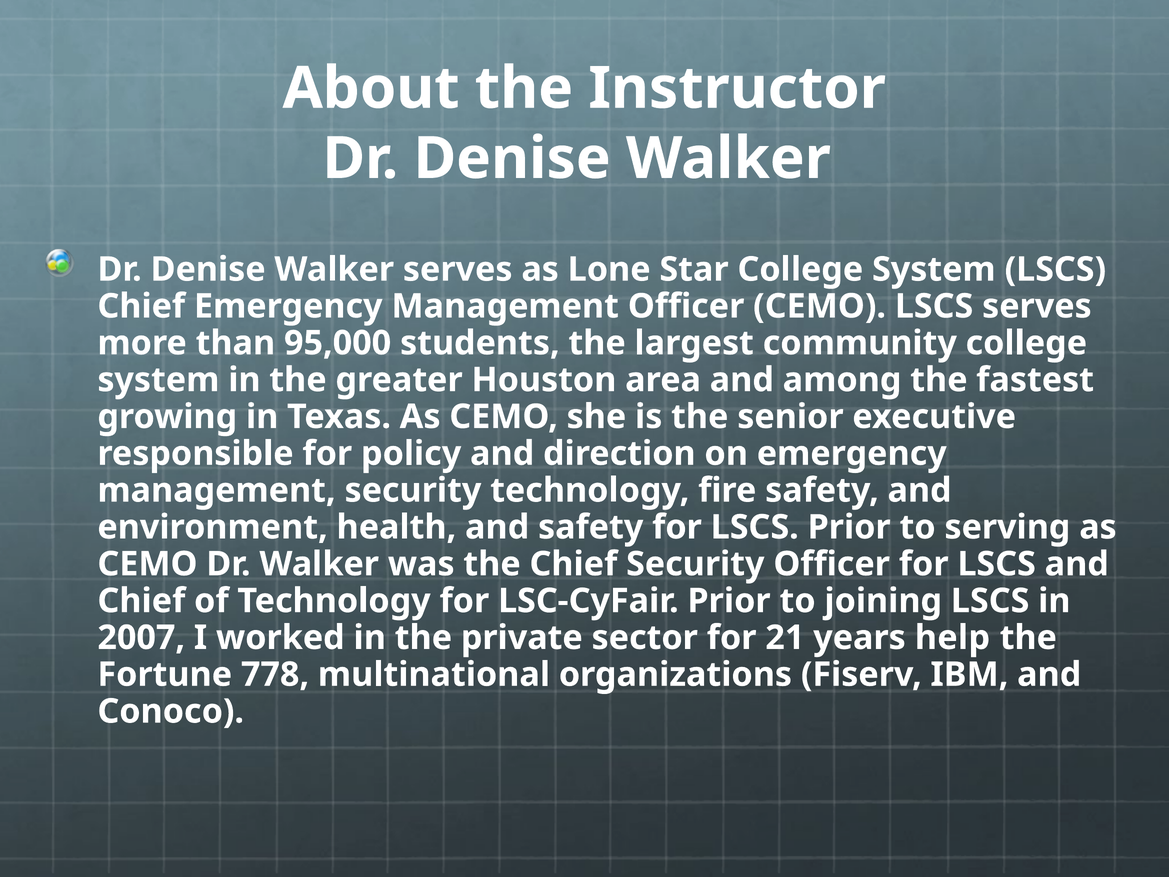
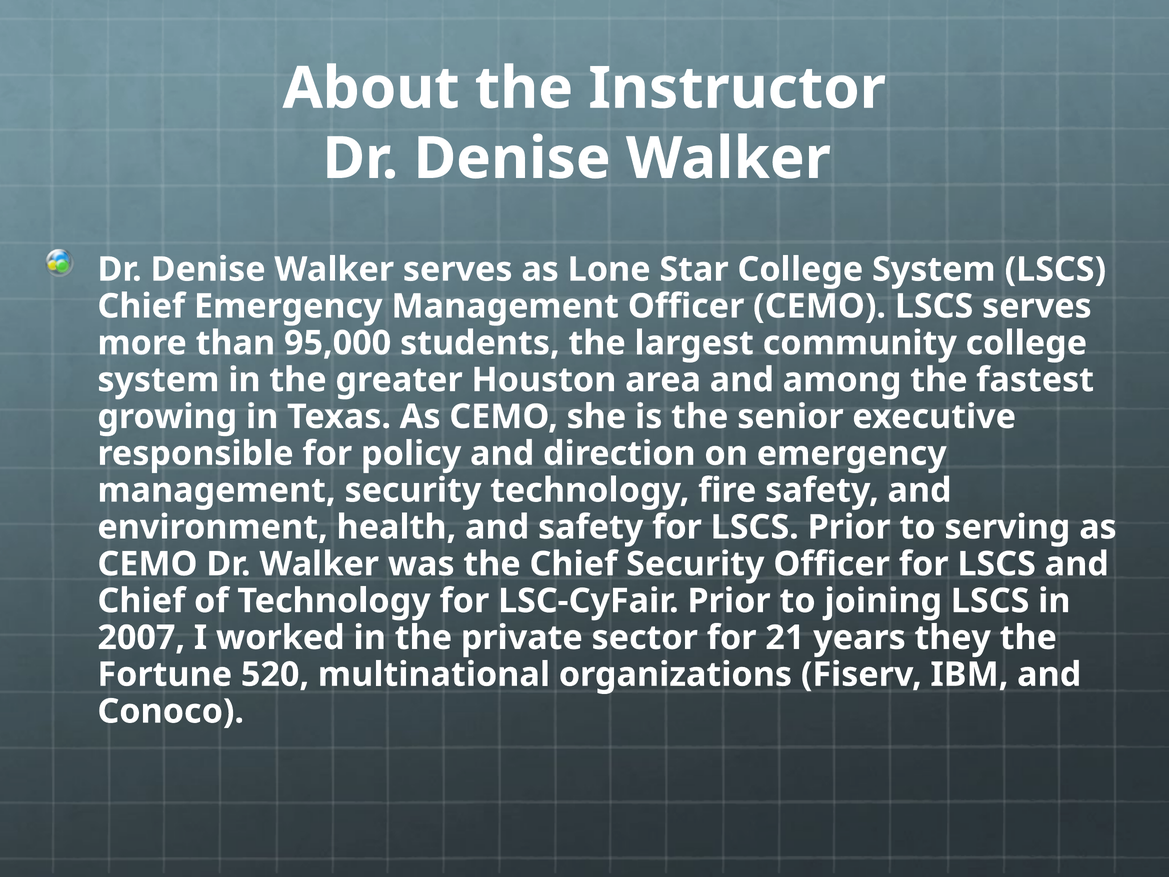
help: help -> they
778: 778 -> 520
